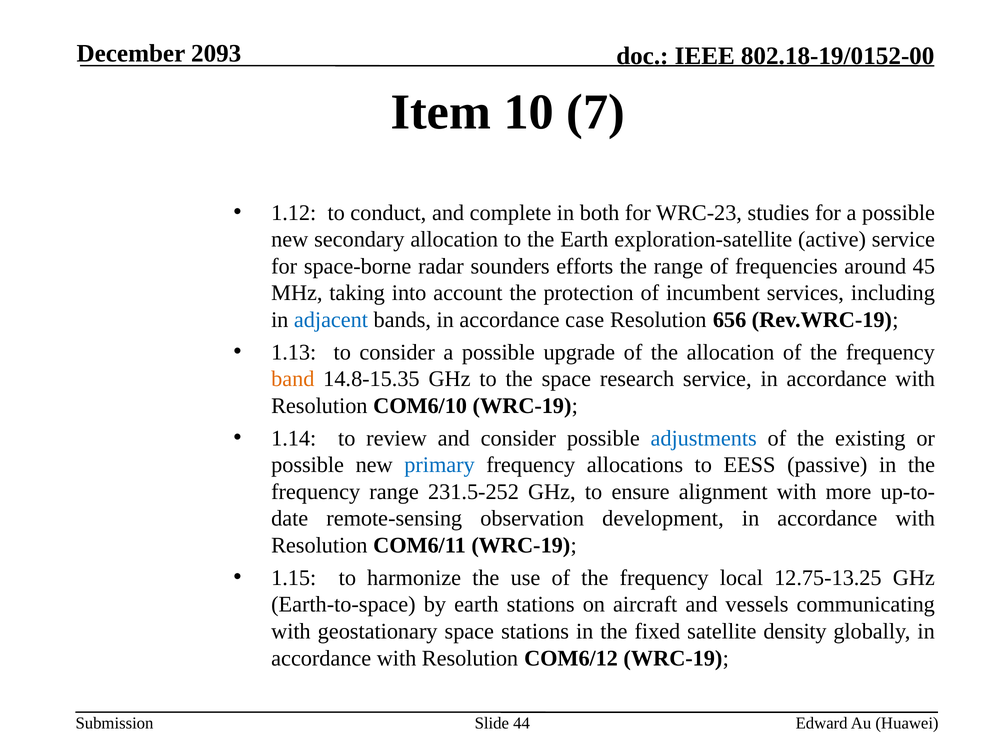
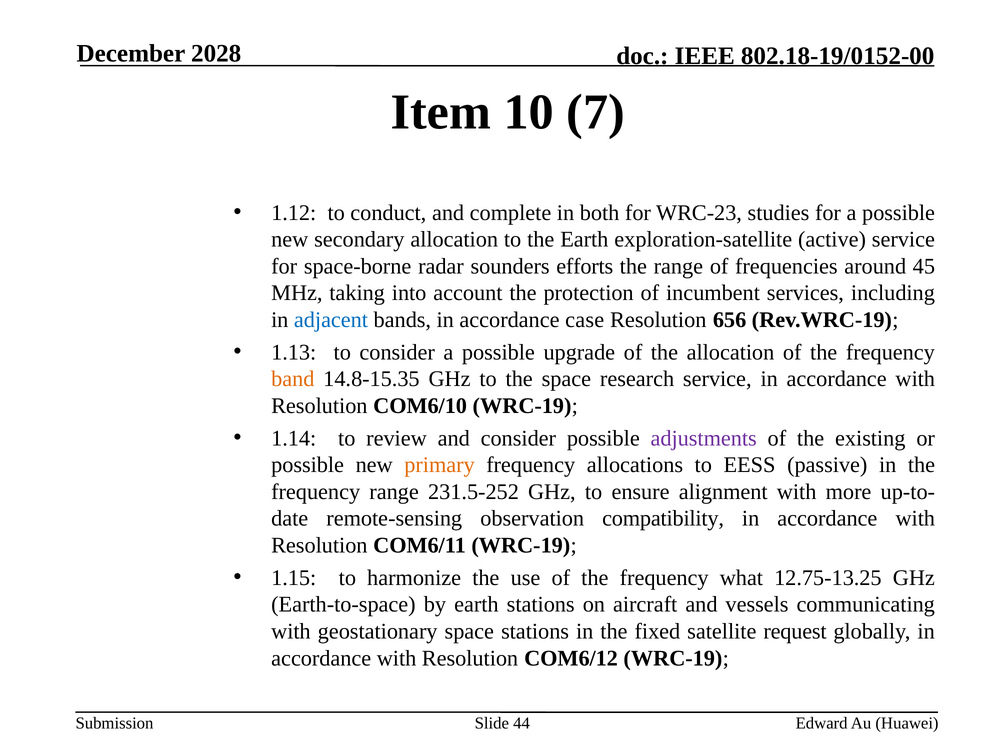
2093: 2093 -> 2028
adjustments colour: blue -> purple
primary colour: blue -> orange
development: development -> compatibility
local: local -> what
density: density -> request
